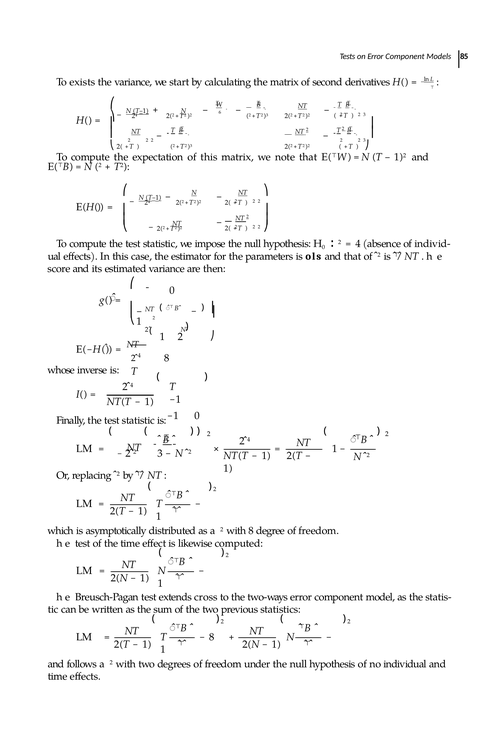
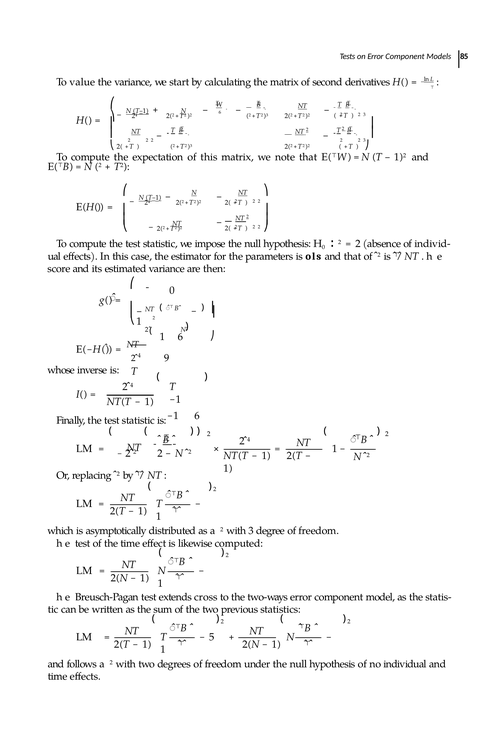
exists: exists -> value
4 at (358, 244): 4 -> 2
1 2: 2 -> 6
4 8: 8 -> 9
−1 0: 0 -> 6
3 at (160, 453): 3 -> 2
with 8: 8 -> 3
8 at (212, 637): 8 -> 5
